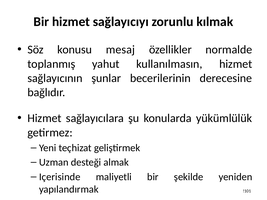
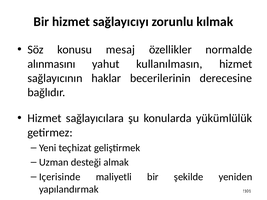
toplanmış: toplanmış -> alınmasını
şunlar: şunlar -> haklar
